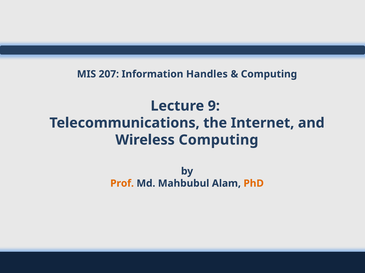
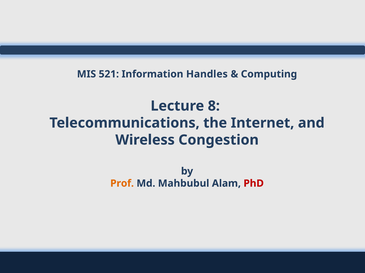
207: 207 -> 521
9: 9 -> 8
Wireless Computing: Computing -> Congestion
PhD colour: orange -> red
